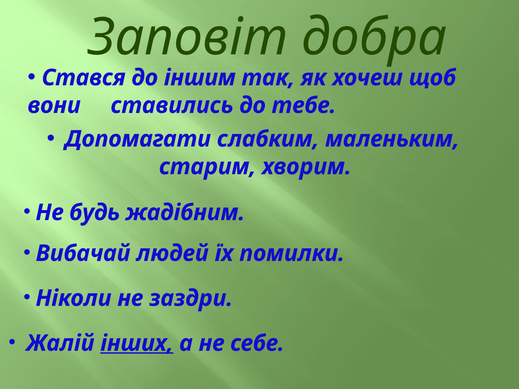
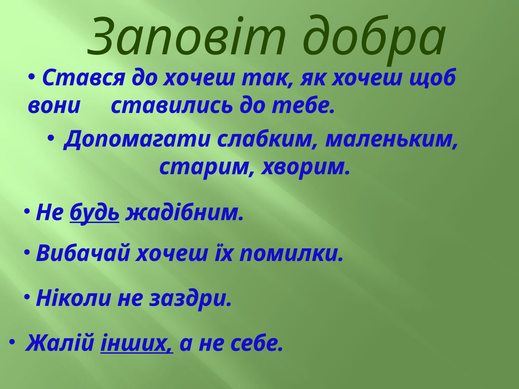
до іншим: іншим -> хочеш
будь underline: none -> present
Вибачай людей: людей -> хочеш
